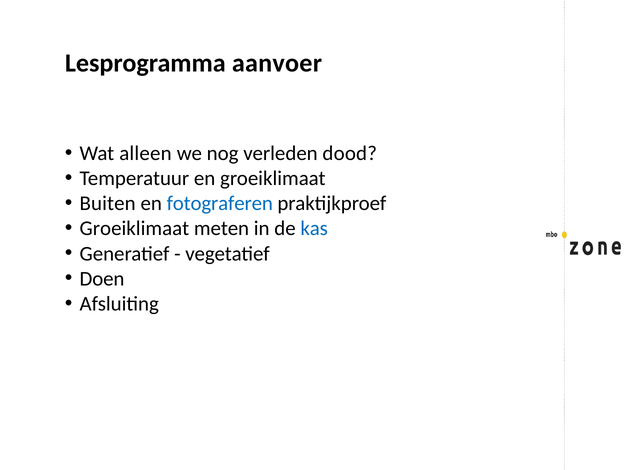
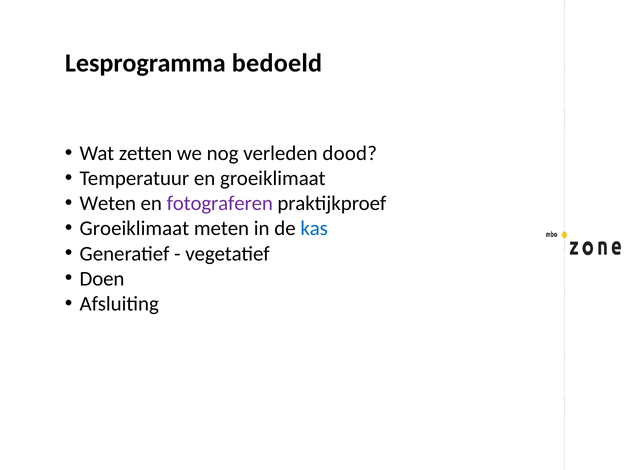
aanvoer: aanvoer -> bedoeld
alleen: alleen -> zetten
Buiten: Buiten -> Weten
fotograferen colour: blue -> purple
